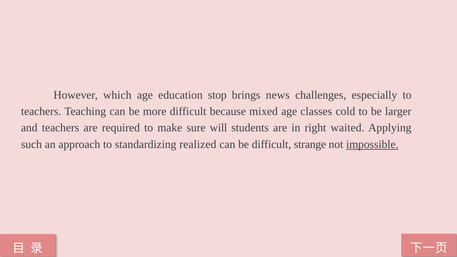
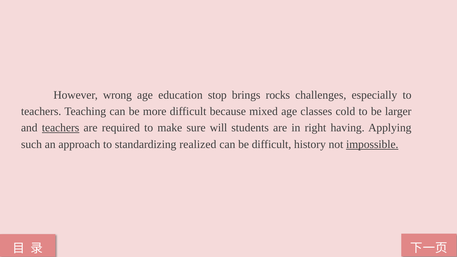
which: which -> wrong
news: news -> rocks
teachers at (61, 128) underline: none -> present
waited: waited -> having
strange: strange -> history
